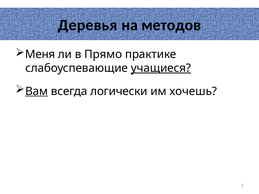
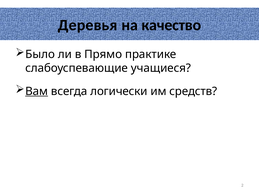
методов: методов -> качество
Меня: Меня -> Было
учащиеся underline: present -> none
хочешь: хочешь -> средств
